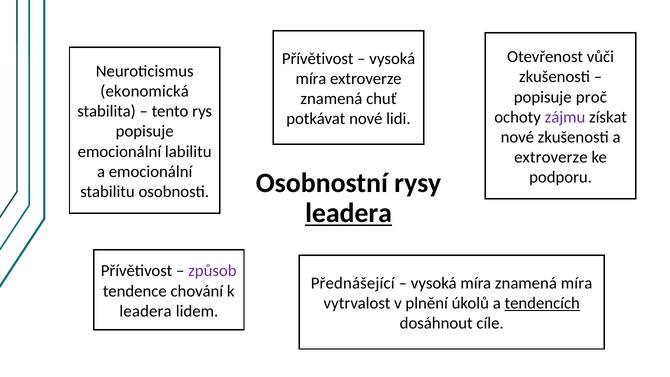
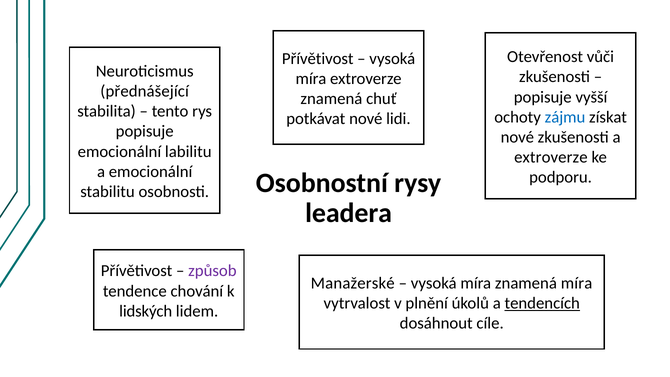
ekonomická: ekonomická -> přednášející
proč: proč -> vyšší
zájmu colour: purple -> blue
leadera at (349, 213) underline: present -> none
Přednášející: Přednášející -> Manažerské
leadera at (146, 311): leadera -> lidských
